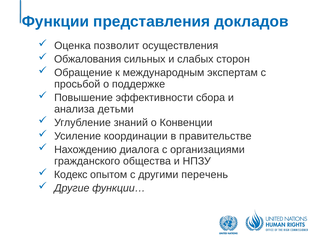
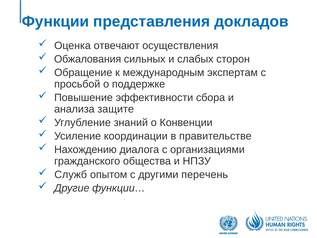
позволит: позволит -> отвечают
детьми: детьми -> защите
Кодекс: Кодекс -> Служб
